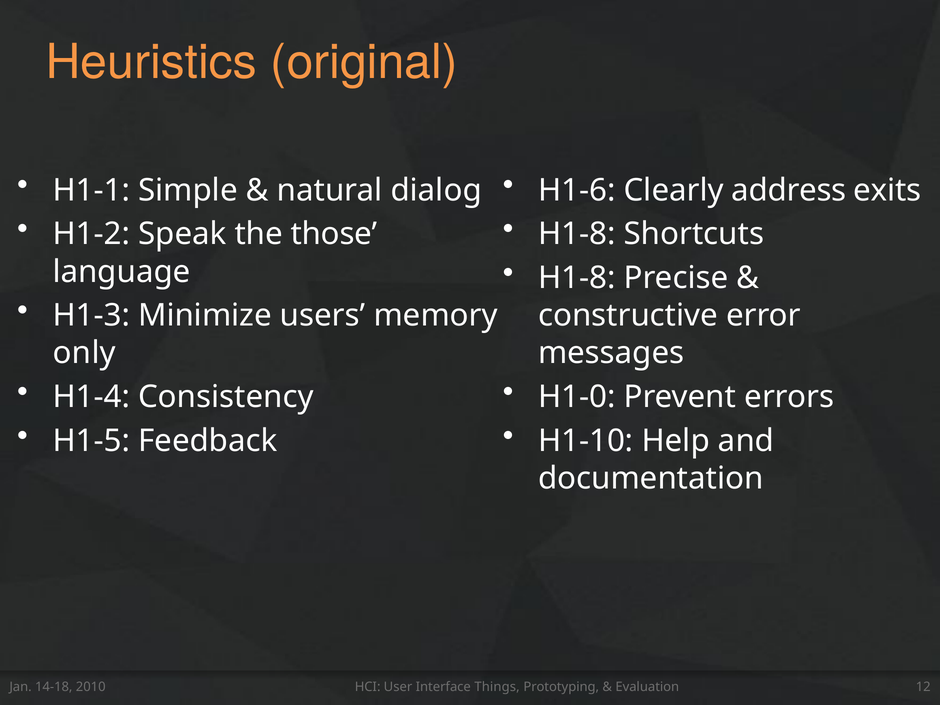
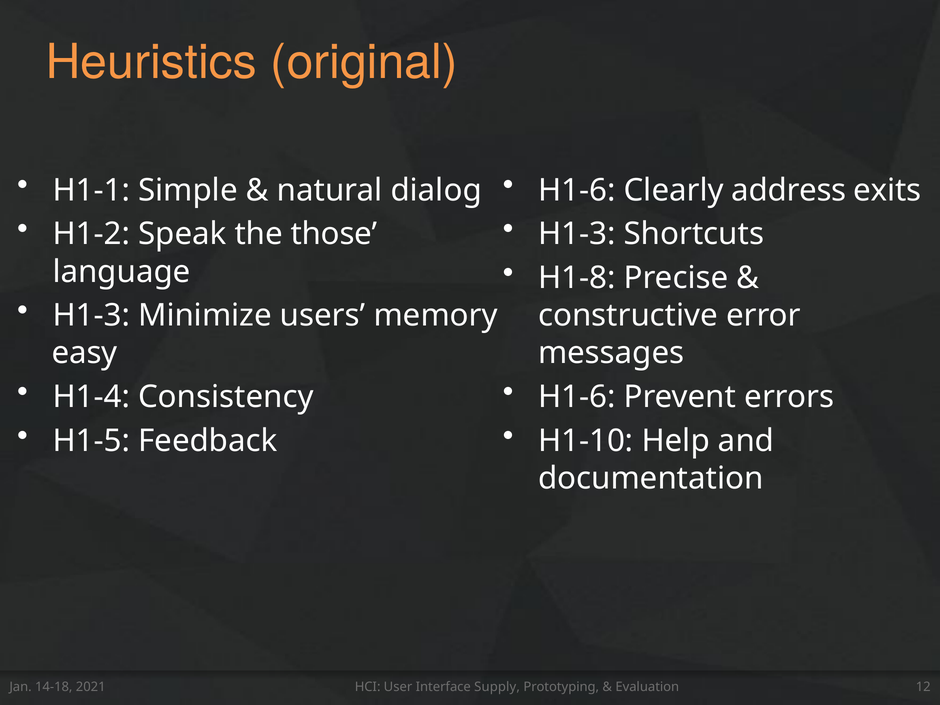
H1-8 at (577, 234): H1-8 -> H1-3
only: only -> easy
H1-0 at (577, 397): H1-0 -> H1-6
2010: 2010 -> 2021
Things: Things -> Supply
